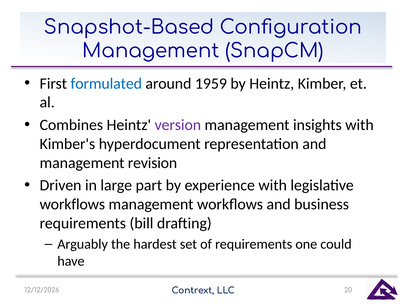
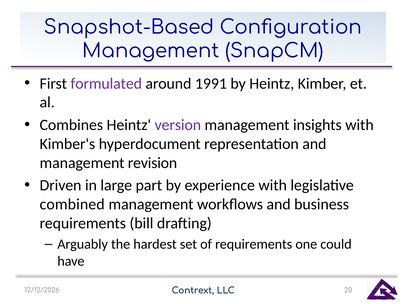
formulated colour: blue -> purple
1959: 1959 -> 1991
workflows at (72, 205): workflows -> combined
